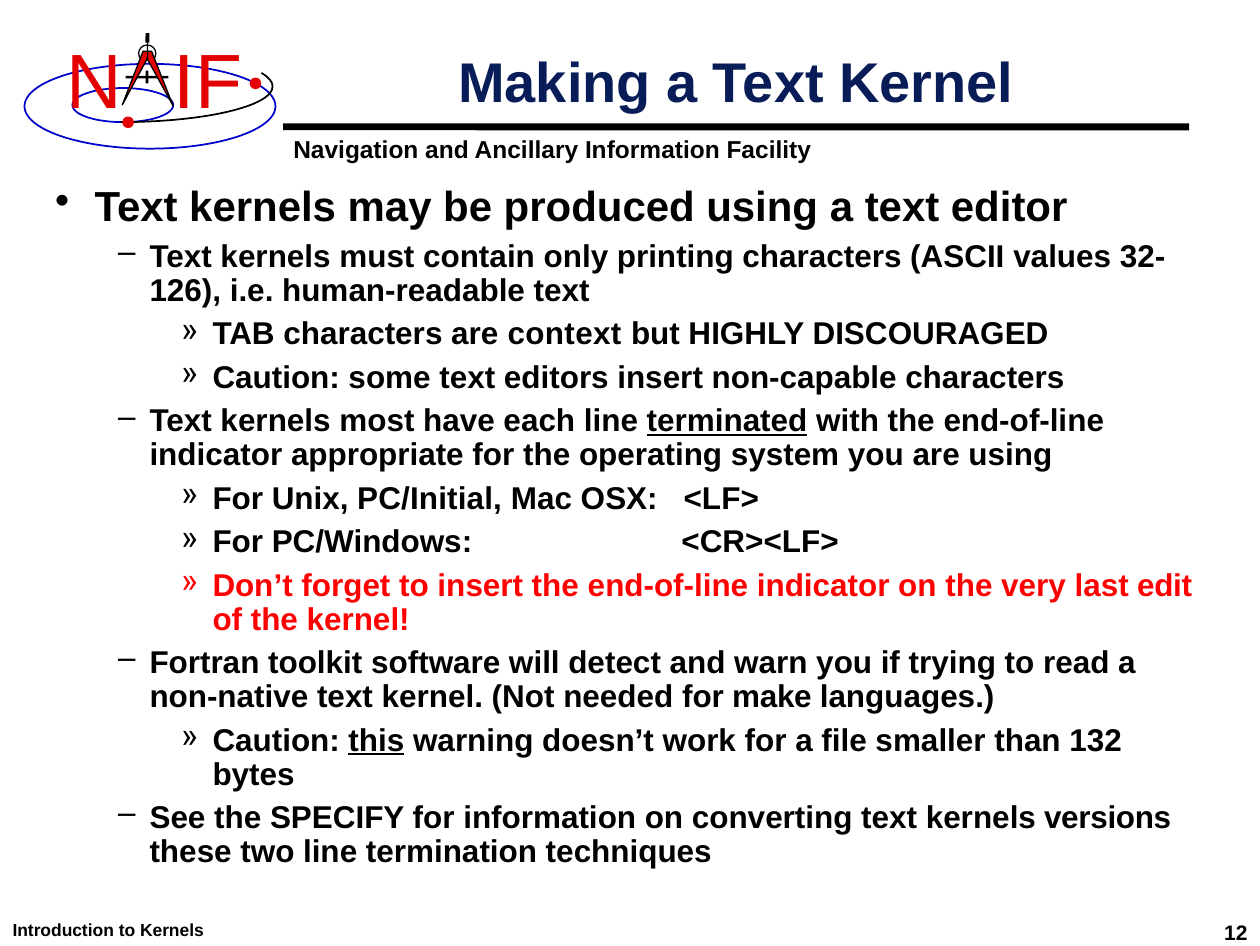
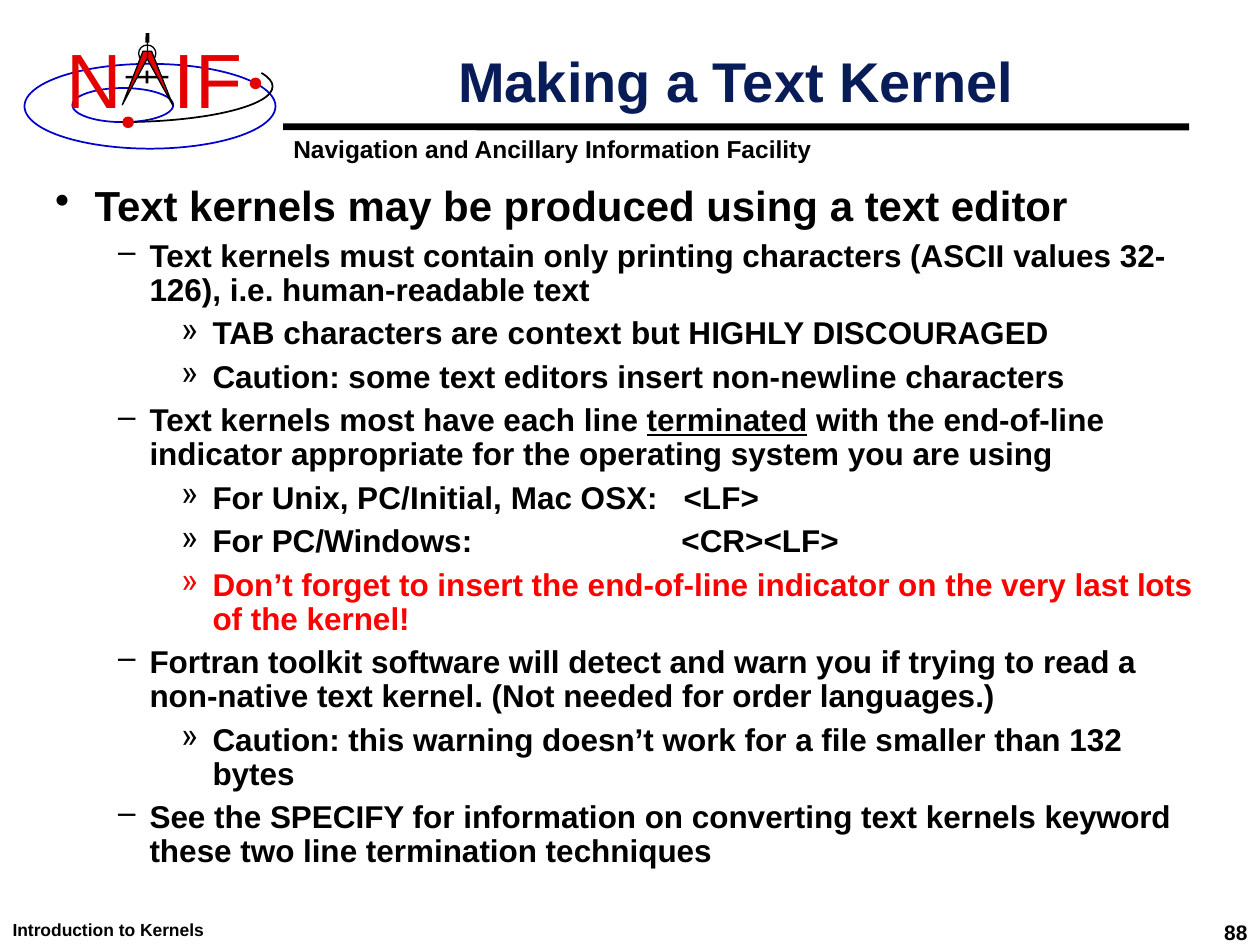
non-capable: non-capable -> non-newline
edit: edit -> lots
make: make -> order
this underline: present -> none
versions: versions -> keyword
12: 12 -> 88
